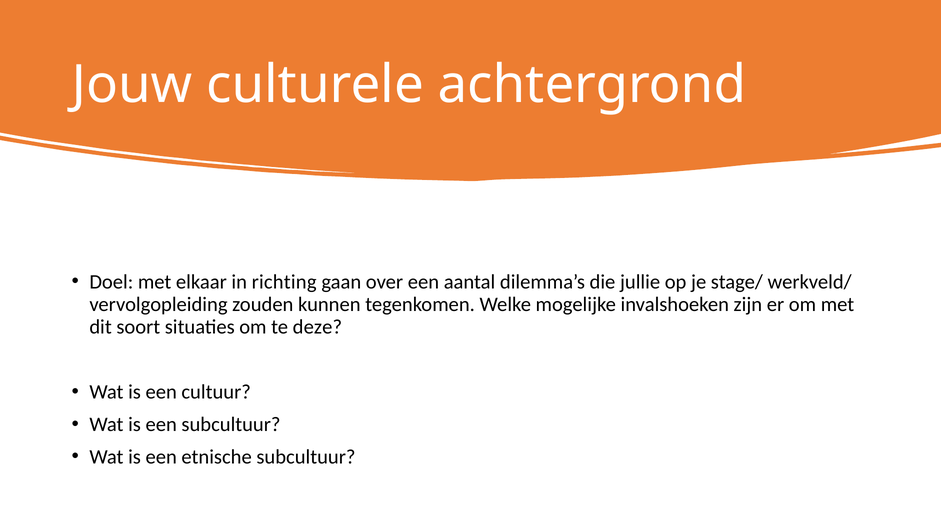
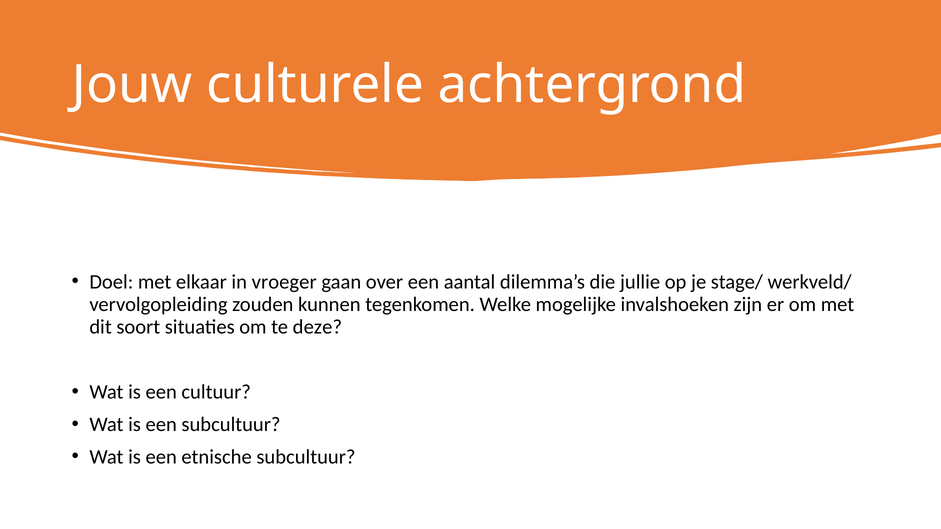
richting: richting -> vroeger
